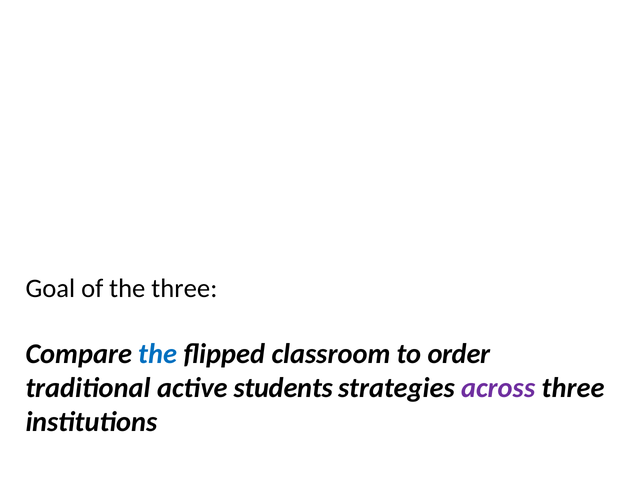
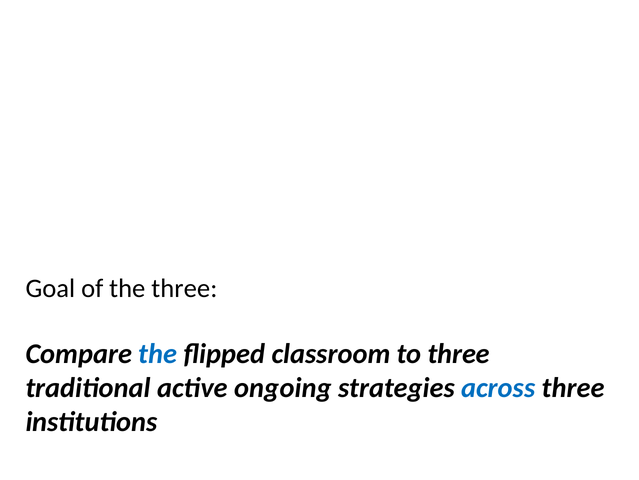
to order: order -> three
students: students -> ongoing
across colour: purple -> blue
